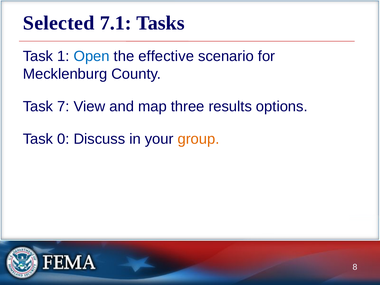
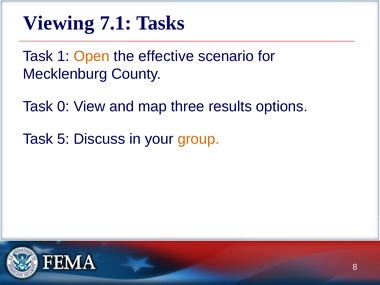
Selected: Selected -> Viewing
Open colour: blue -> orange
7: 7 -> 0
0: 0 -> 5
